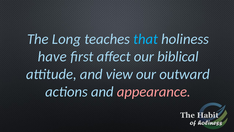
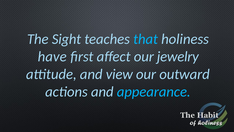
Long: Long -> Sight
biblical: biblical -> jewelry
appearance colour: pink -> light blue
